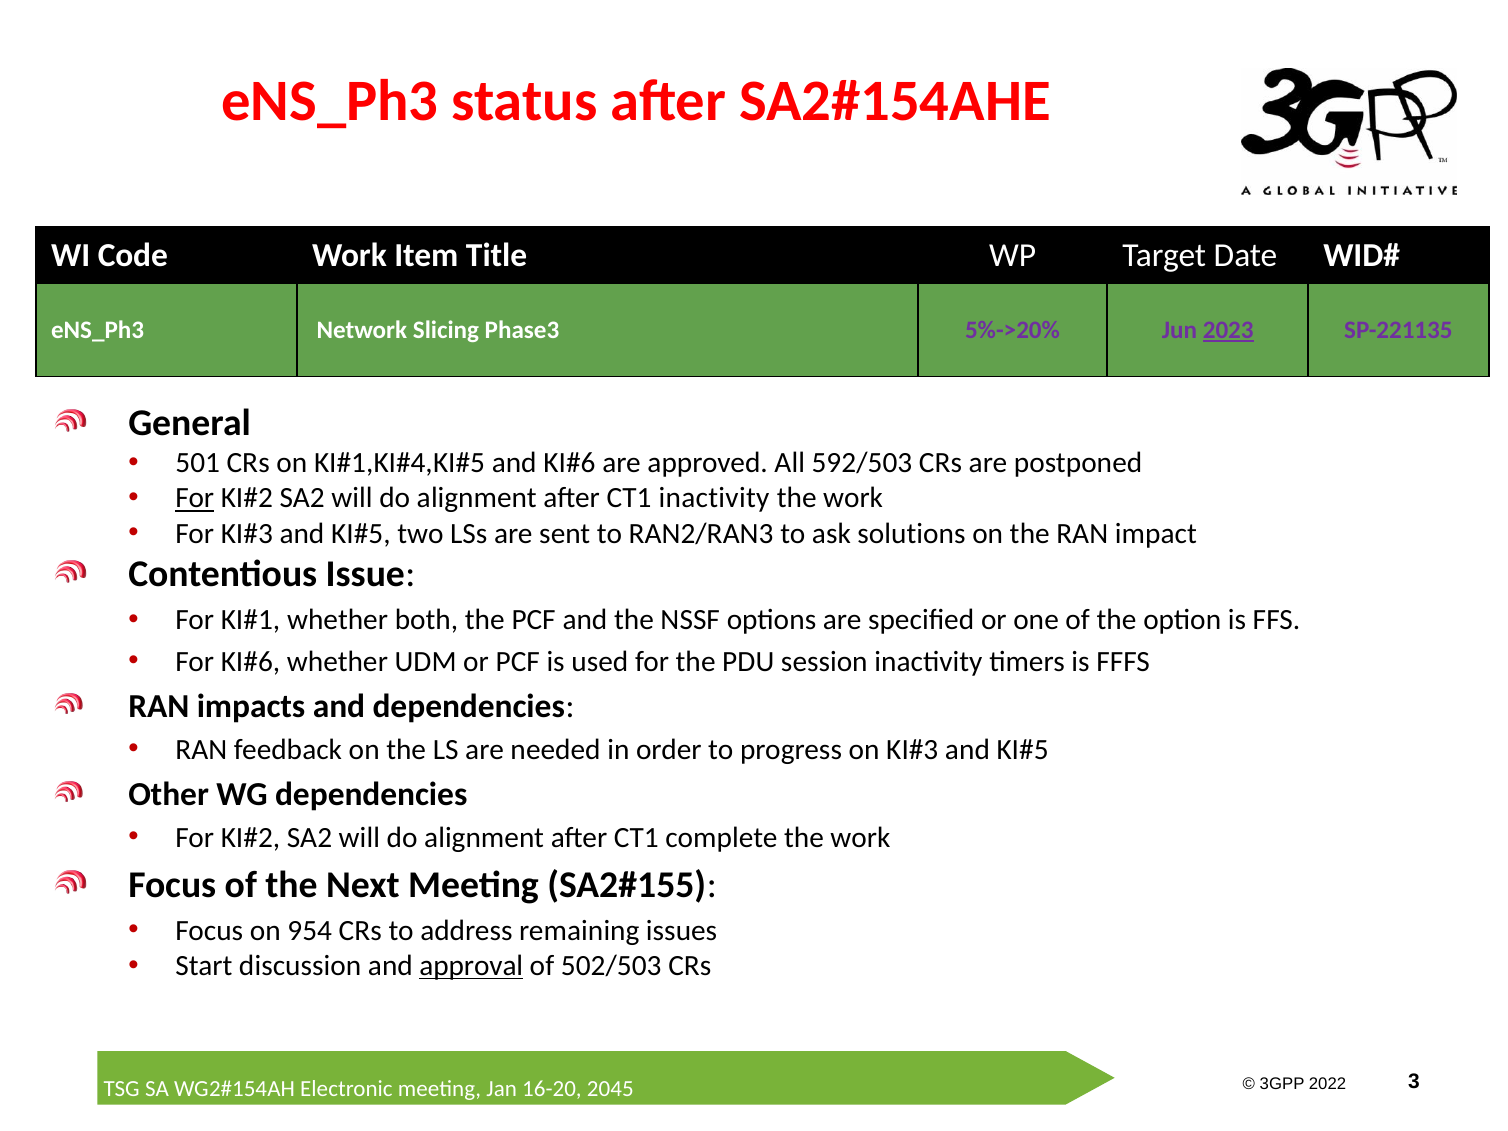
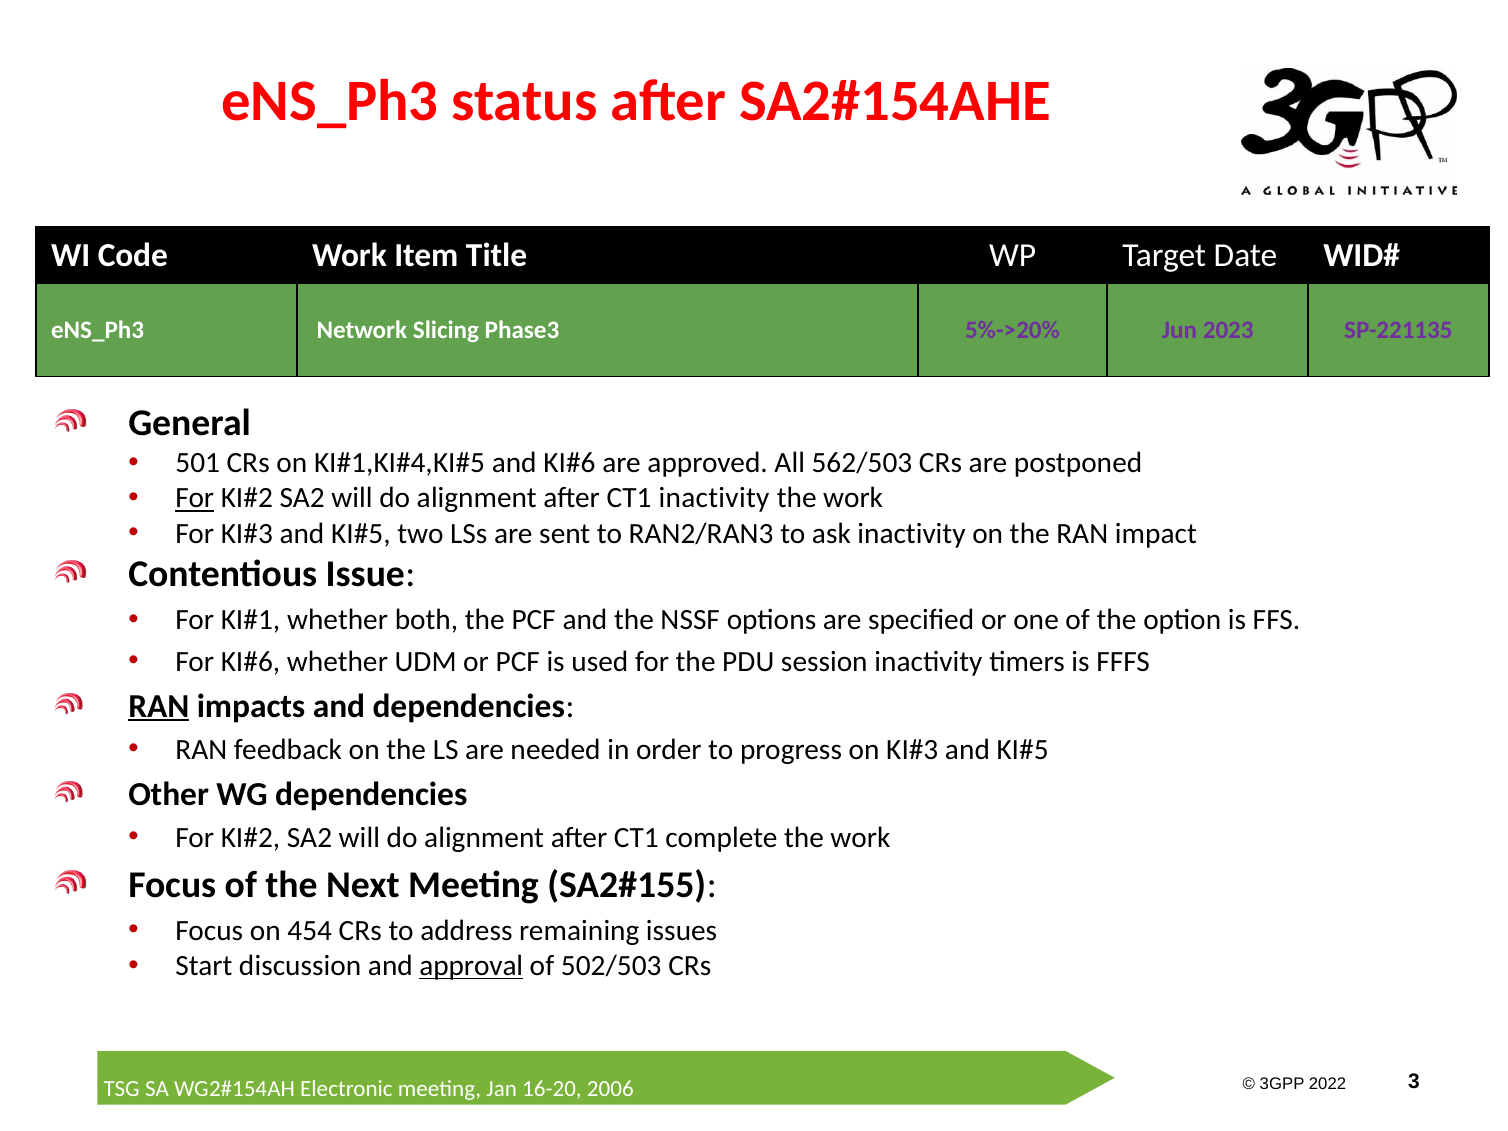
2023 underline: present -> none
592/503: 592/503 -> 562/503
ask solutions: solutions -> inactivity
RAN at (159, 706) underline: none -> present
954: 954 -> 454
2045: 2045 -> 2006
